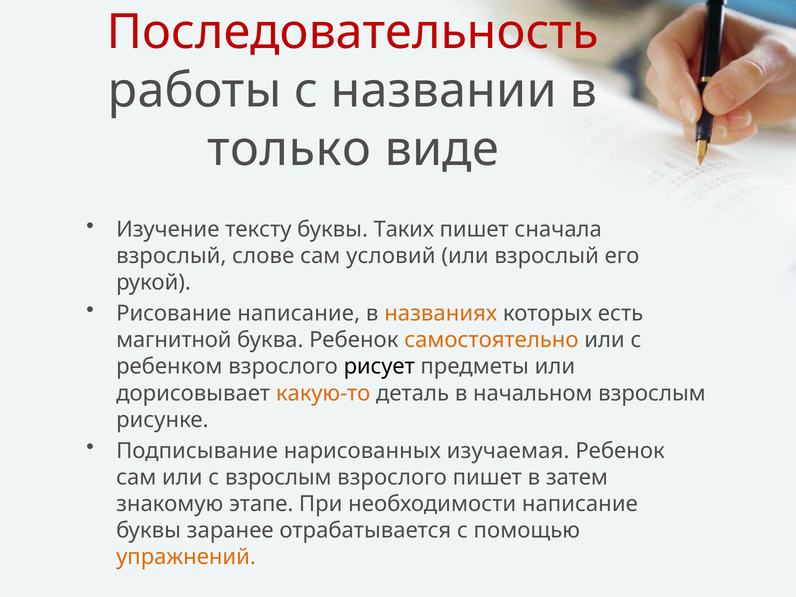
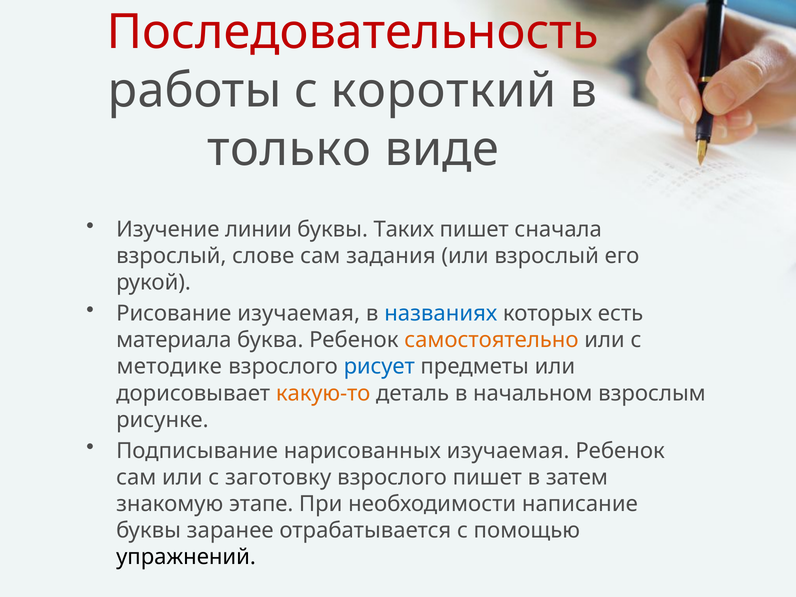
названии: названии -> короткий
тексту: тексту -> линии
условий: условий -> задания
Рисование написание: написание -> изучаемая
названиях colour: orange -> blue
магнитной: магнитной -> материала
ребенком: ребенком -> методике
рисует colour: black -> blue
с взрослым: взрослым -> заготовку
упражнений colour: orange -> black
